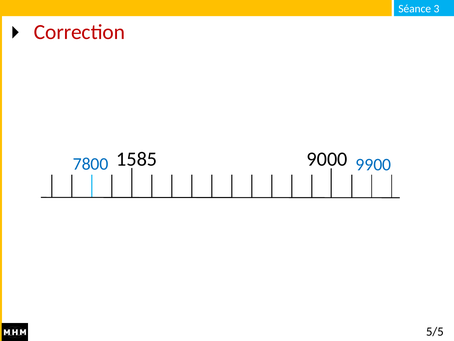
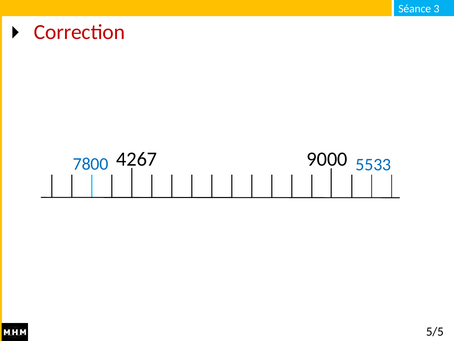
1585: 1585 -> 4267
9900: 9900 -> 5533
